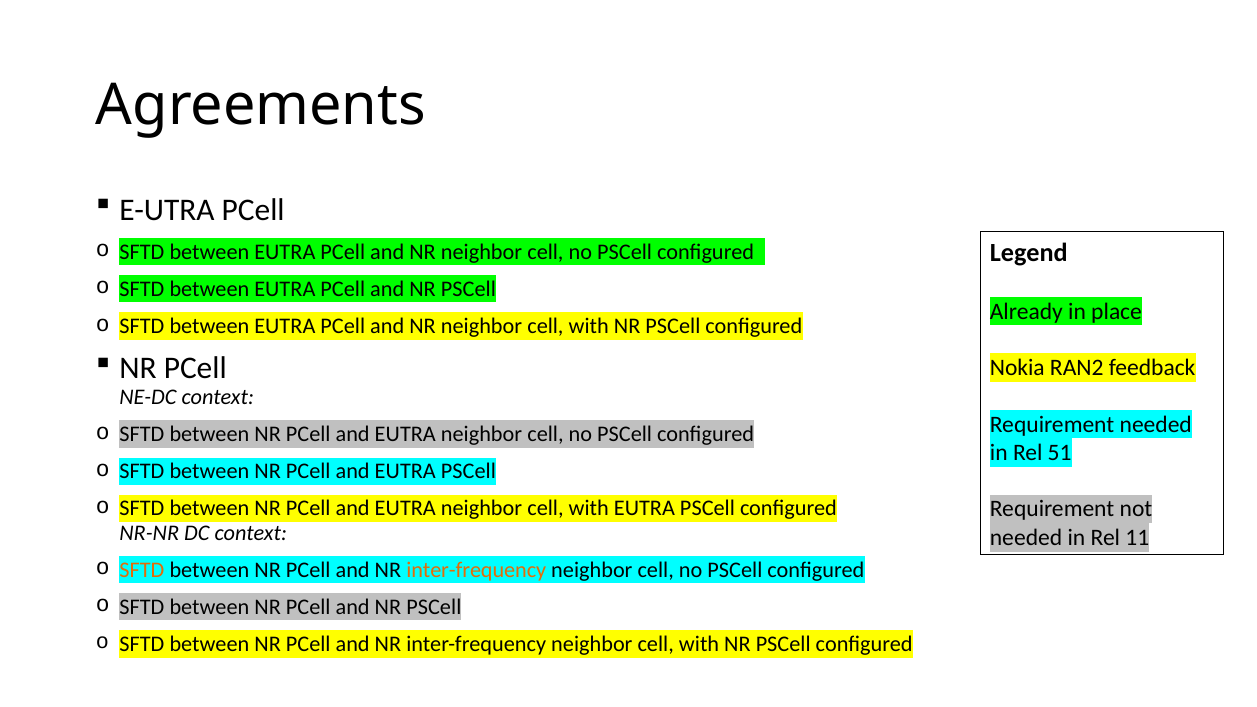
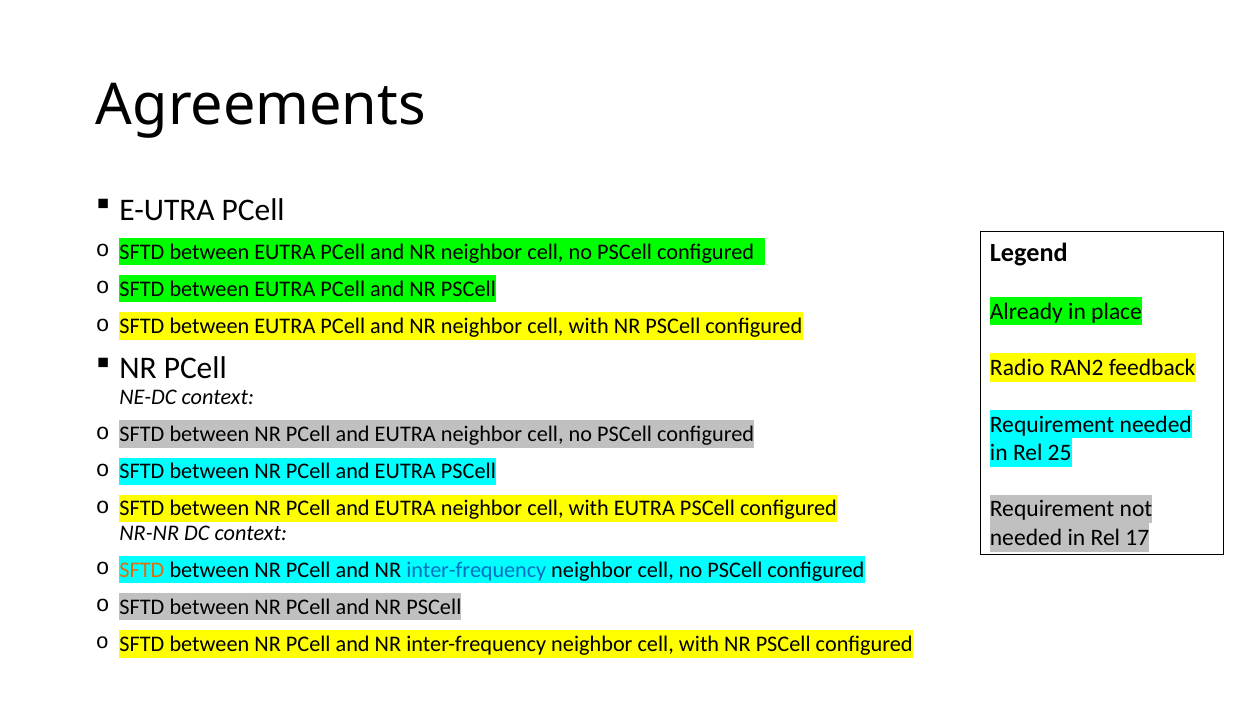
Nokia: Nokia -> Radio
51: 51 -> 25
11: 11 -> 17
inter-frequency at (476, 570) colour: orange -> blue
